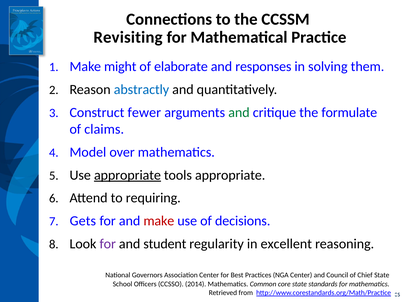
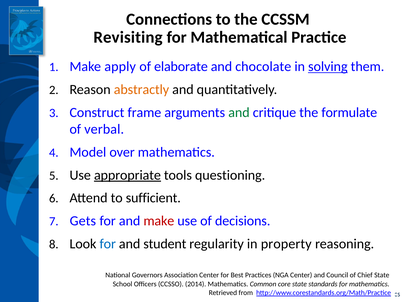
might: might -> apply
responses: responses -> chocolate
solving underline: none -> present
abstractly colour: blue -> orange
fewer: fewer -> frame
claims: claims -> verbal
tools appropriate: appropriate -> questioning
requiring: requiring -> sufficient
for at (108, 244) colour: purple -> blue
excellent: excellent -> property
